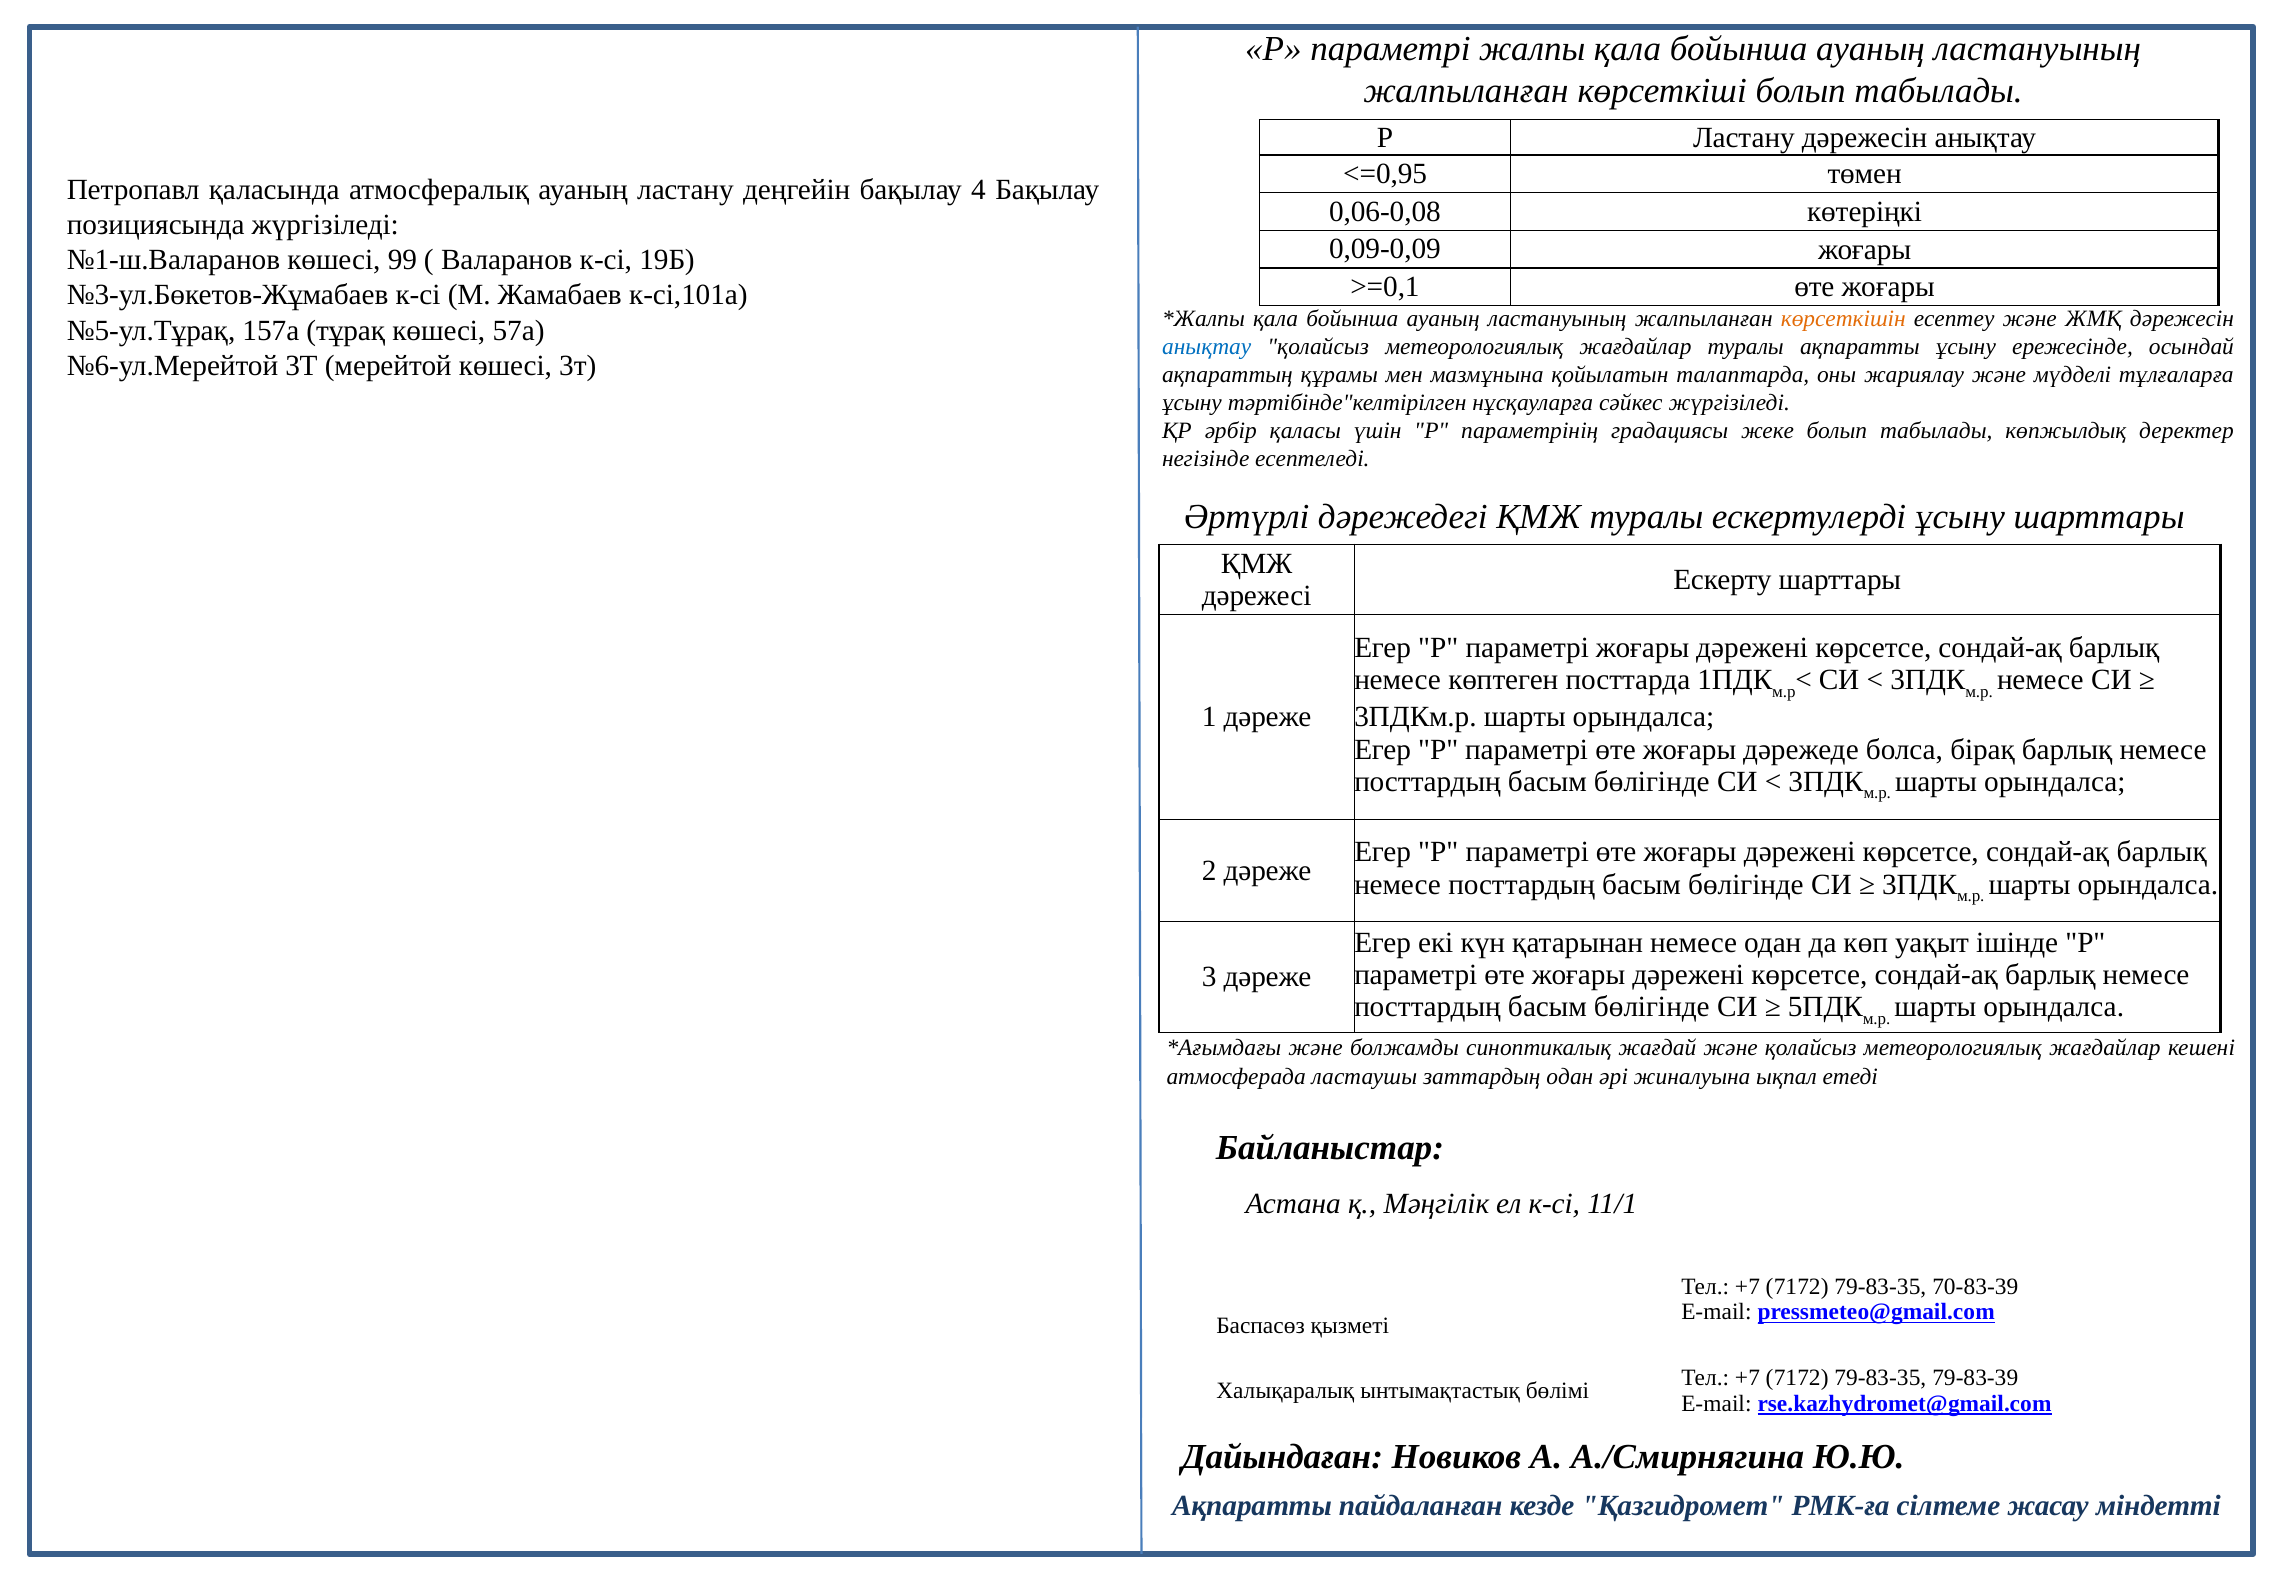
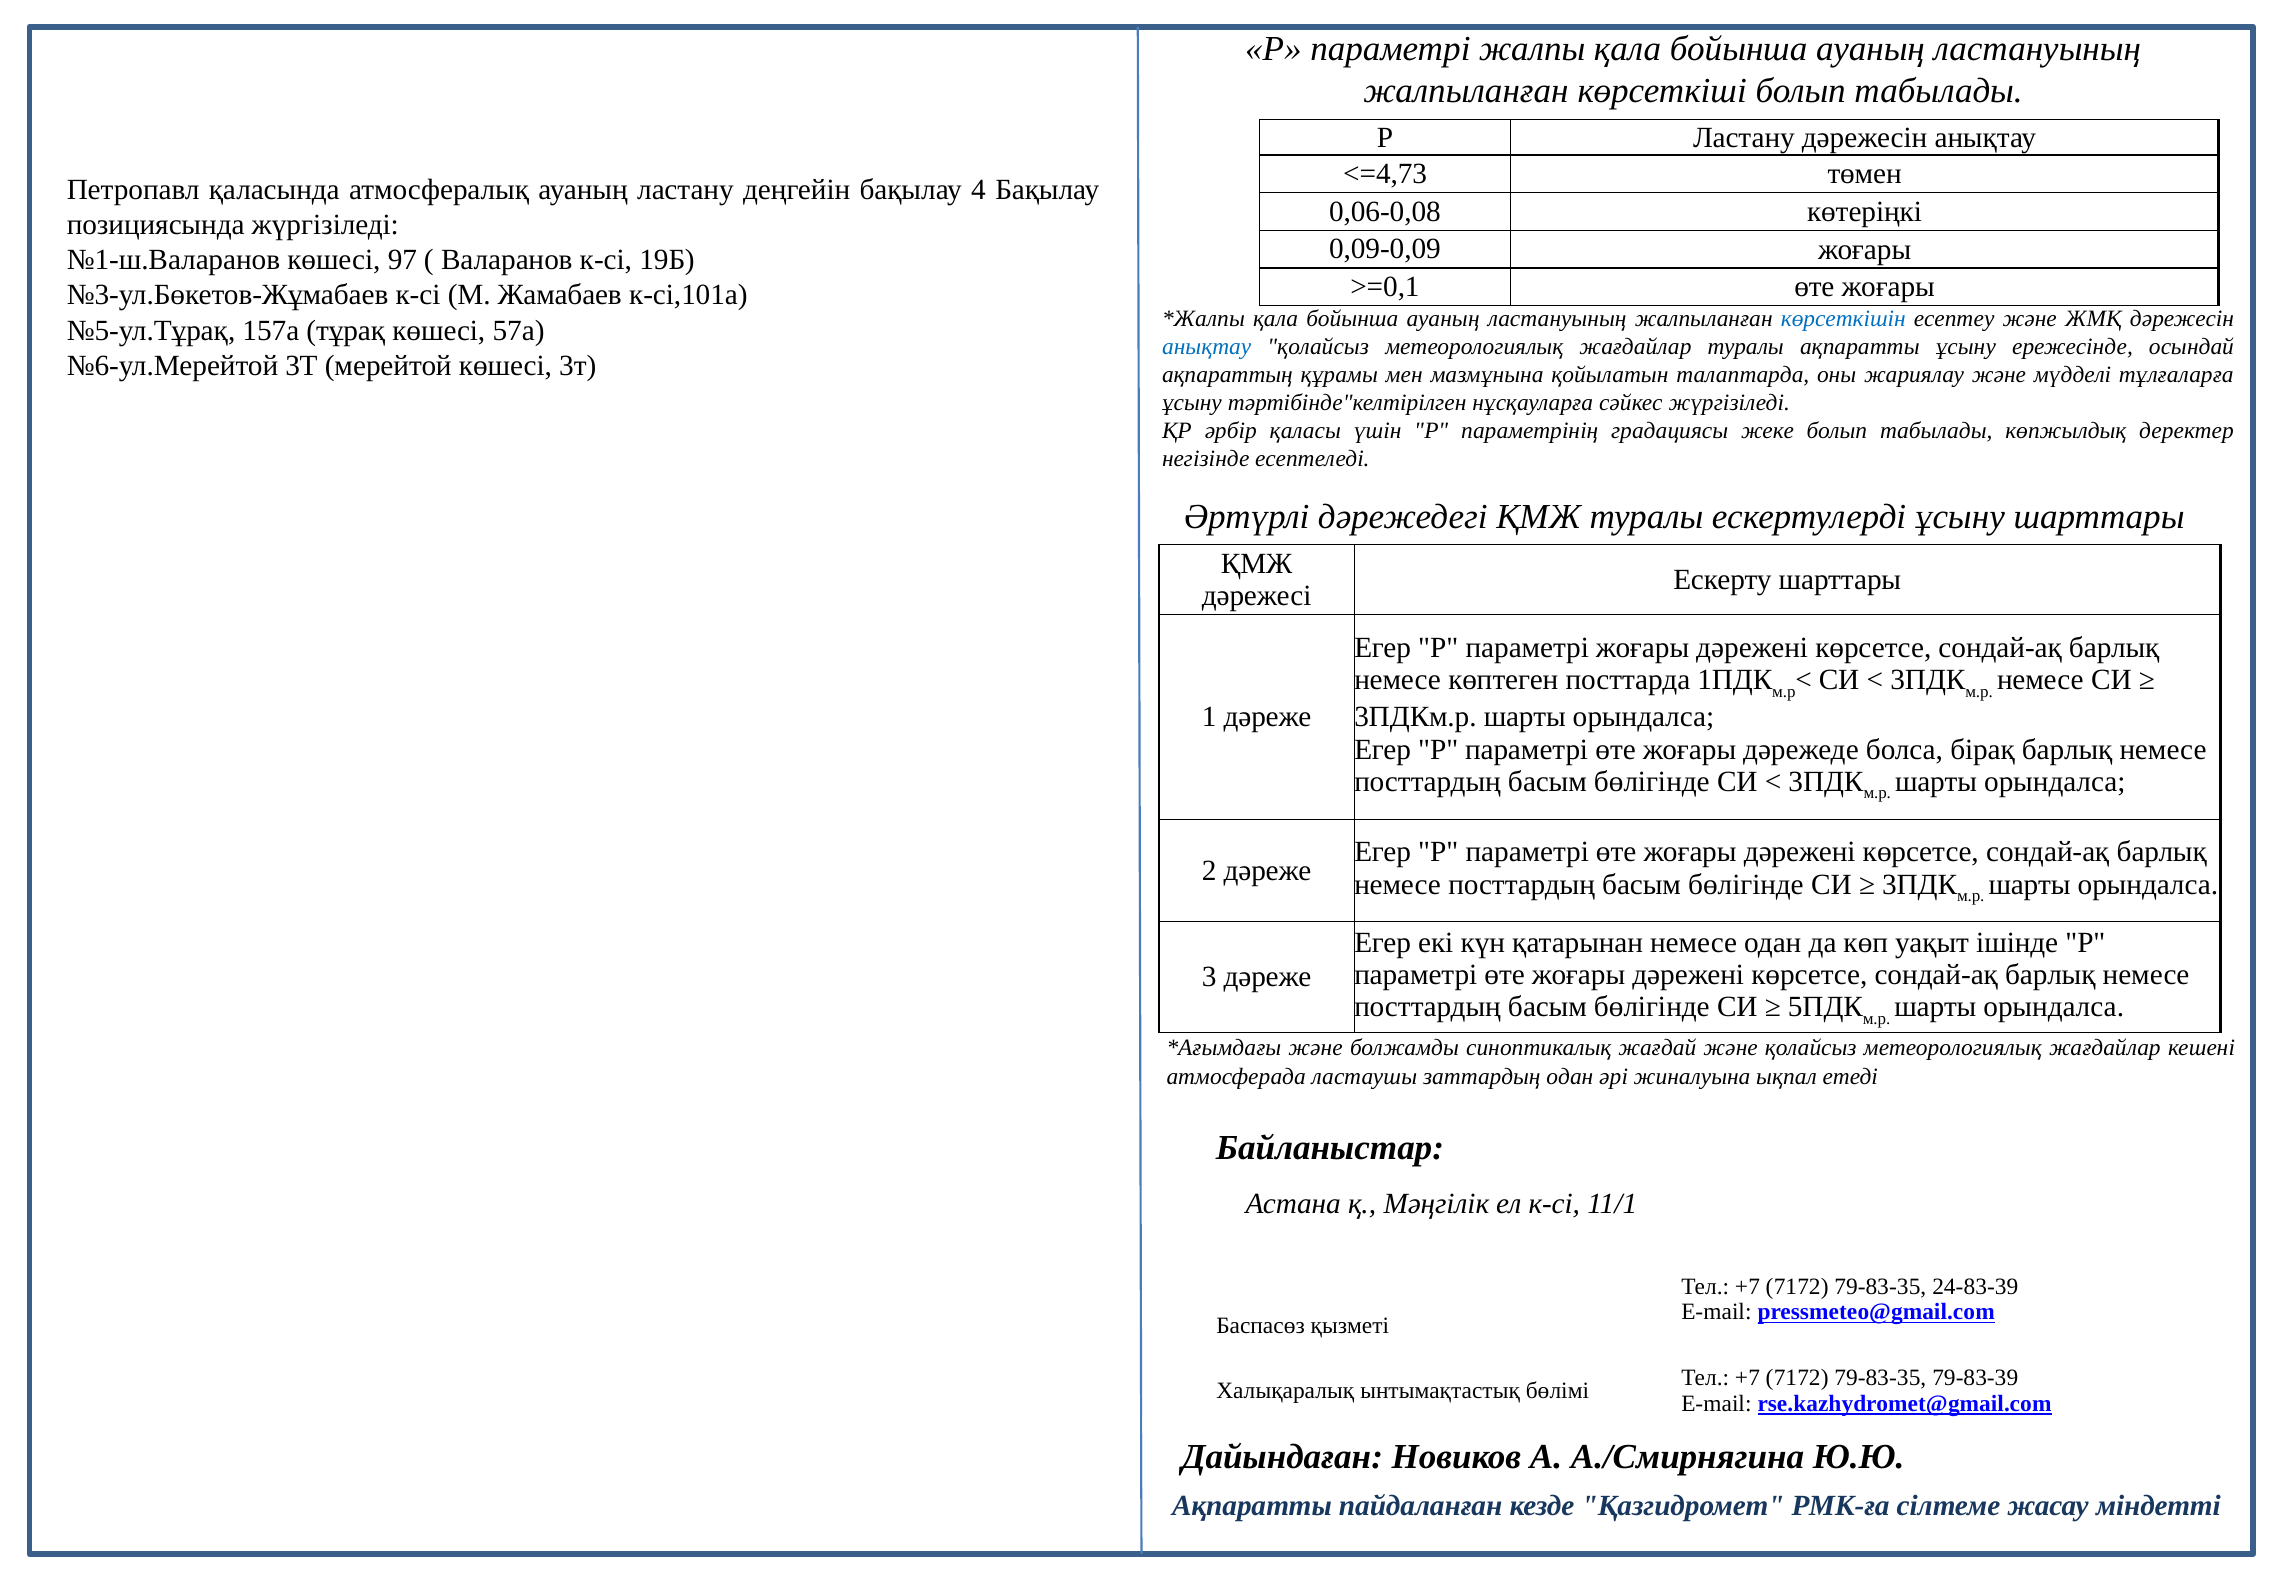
<=0,95: <=0,95 -> <=4,73
99: 99 -> 97
көрсеткішін colour: orange -> blue
70-83-39: 70-83-39 -> 24-83-39
